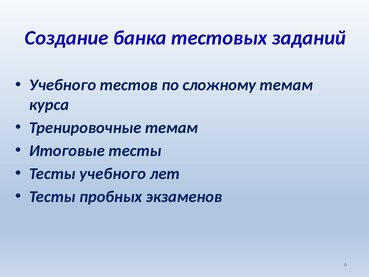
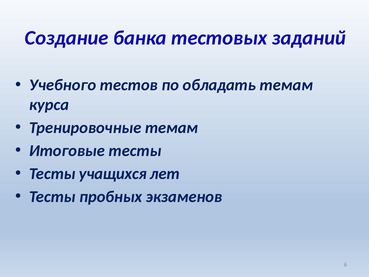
сложному: сложному -> обладать
Тесты учебного: учебного -> учащихся
